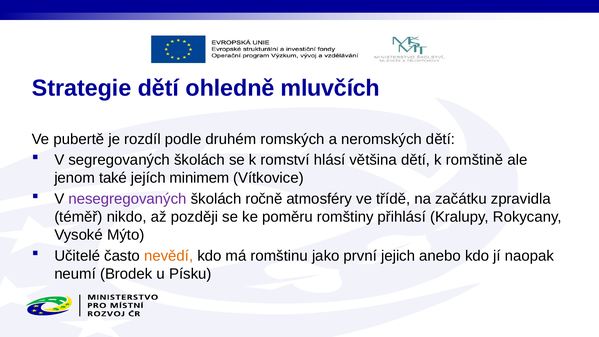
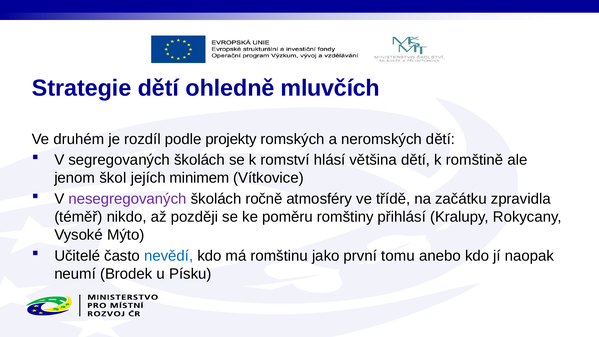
pubertě: pubertě -> druhém
druhém: druhém -> projekty
také: také -> škol
nevědí colour: orange -> blue
jejich: jejich -> tomu
